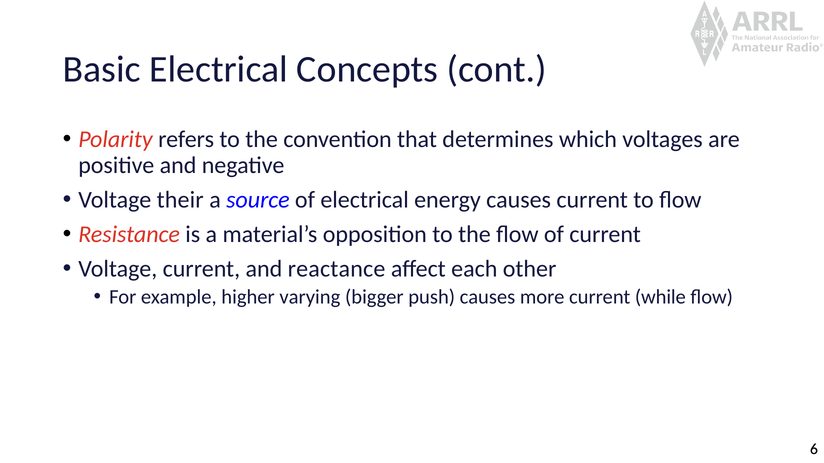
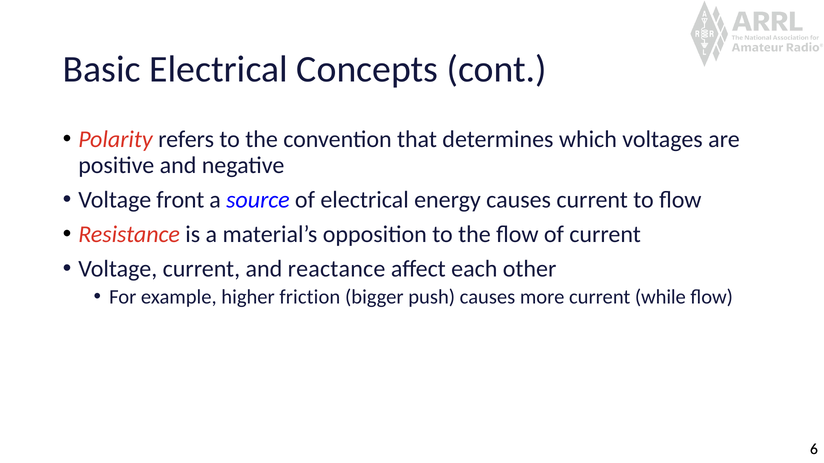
their: their -> front
varying: varying -> friction
